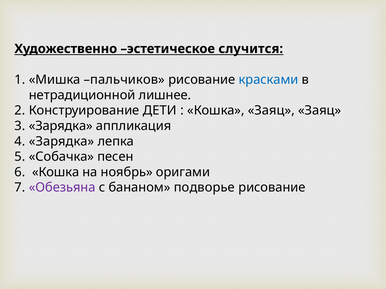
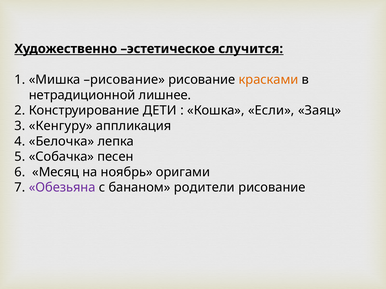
Мишка пальчиков: пальчиков -> рисование
красками colour: blue -> orange
Кошка Заяц: Заяц -> Если
Зарядка at (61, 126): Зарядка -> Кенгуру
Зарядка at (62, 142): Зарядка -> Белочка
Кошка at (56, 172): Кошка -> Месяц
подворье: подворье -> родители
